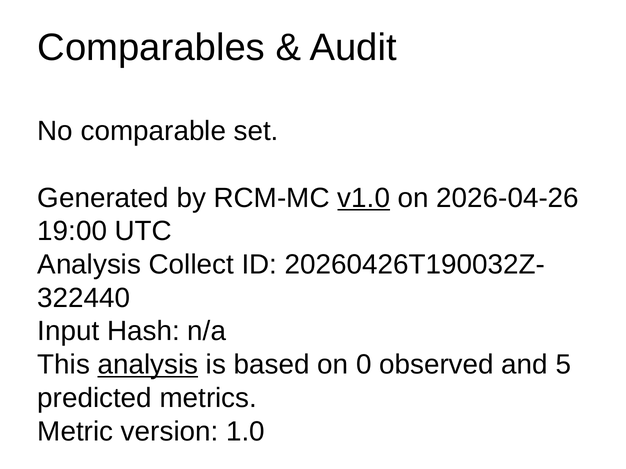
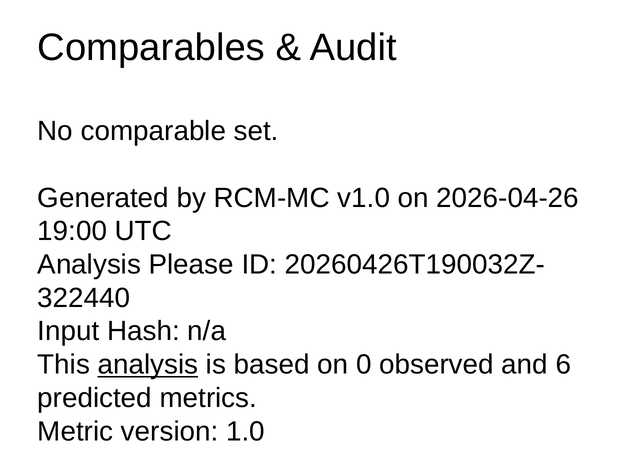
v1.0 underline: present -> none
Collect: Collect -> Please
5: 5 -> 6
